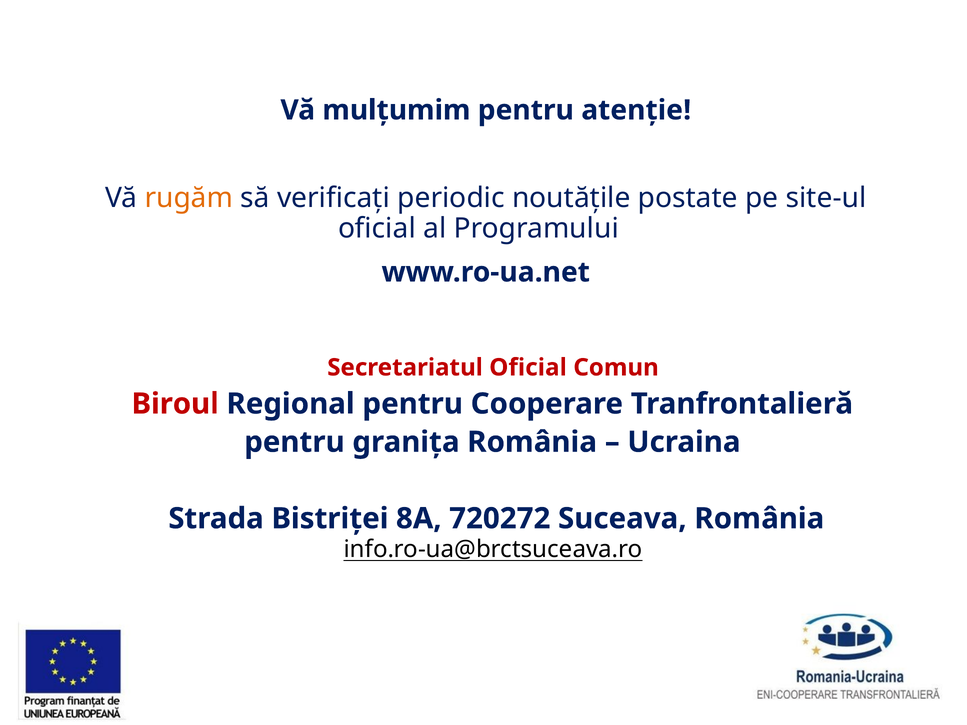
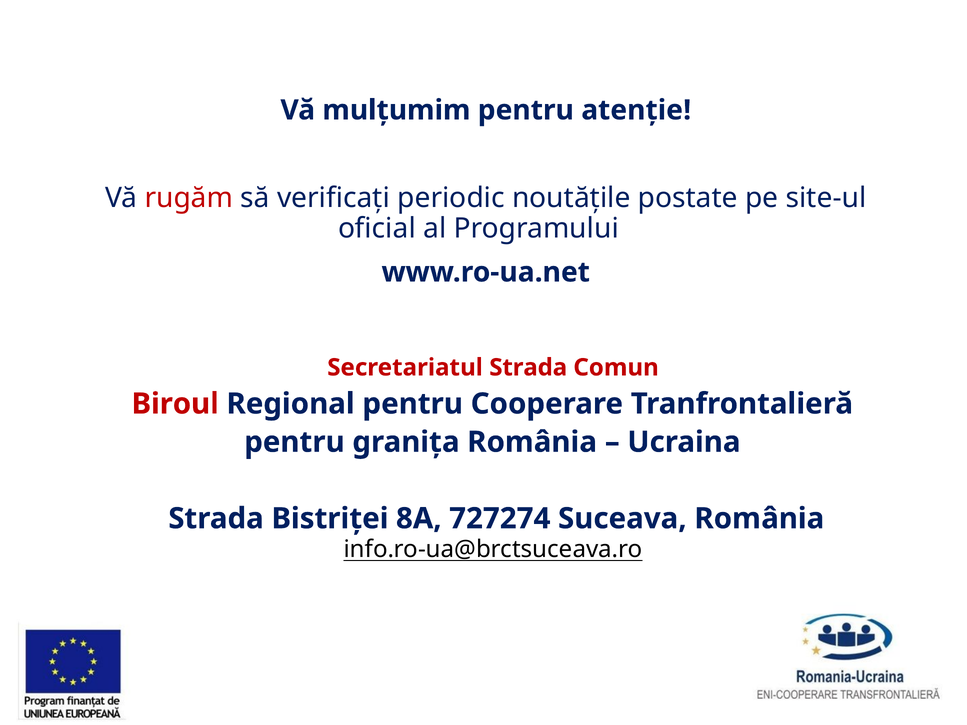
rugăm colour: orange -> red
Secretariatul Oficial: Oficial -> Strada
720272: 720272 -> 727274
